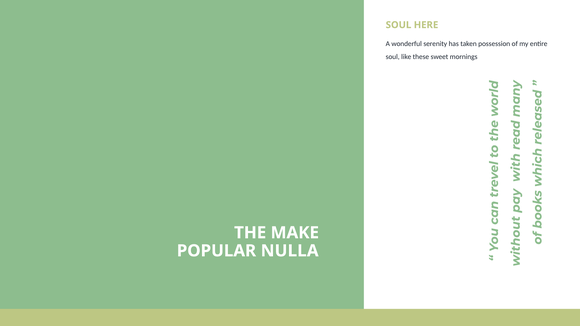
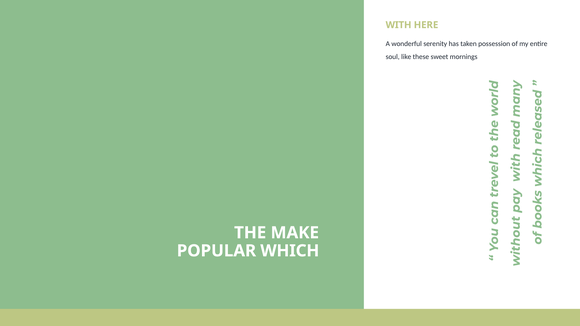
SOUL at (399, 25): SOUL -> WITH
NULLA: NULLA -> WHICH
